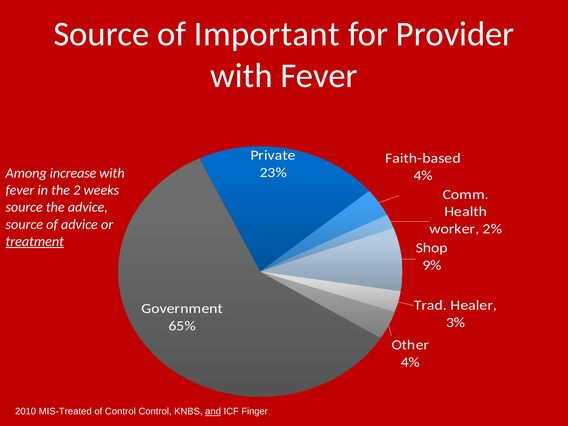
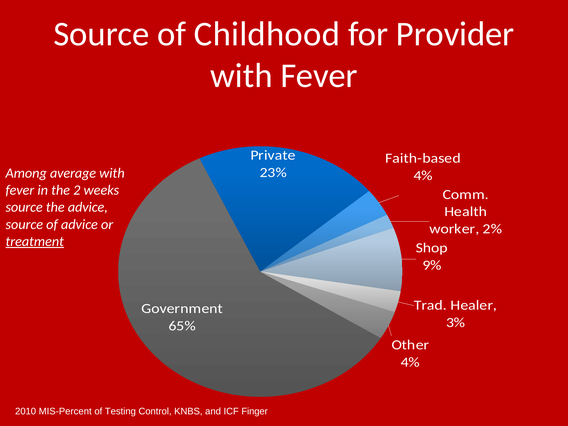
Important: Important -> Childhood
increase: increase -> average
MIS-Treated: MIS-Treated -> MIS-Percent
of Control: Control -> Testing
and underline: present -> none
